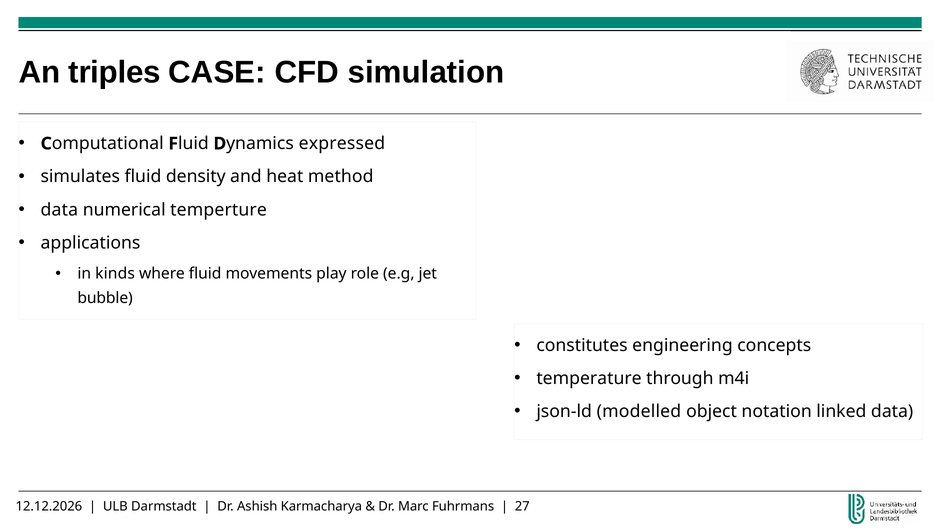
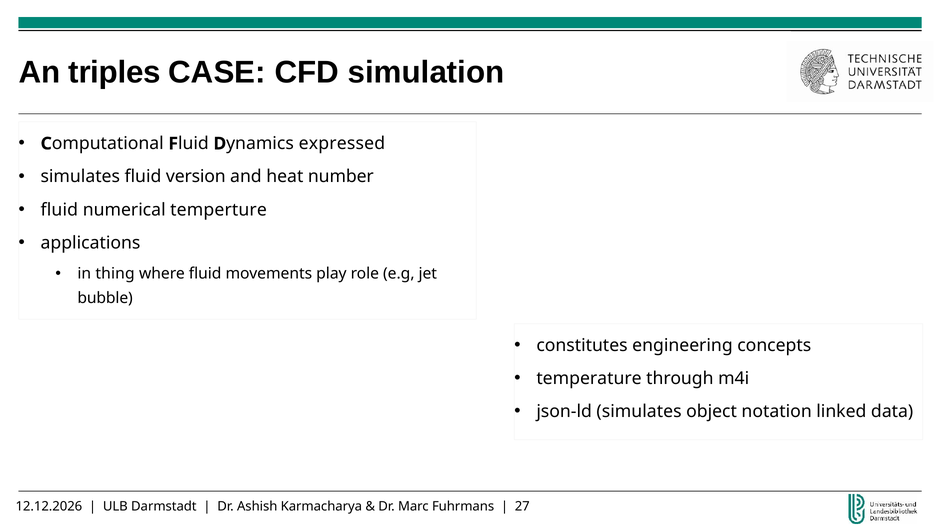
density: density -> version
method: method -> number
data at (59, 210): data -> fluid
kinds: kinds -> thing
json-ld modelled: modelled -> simulates
